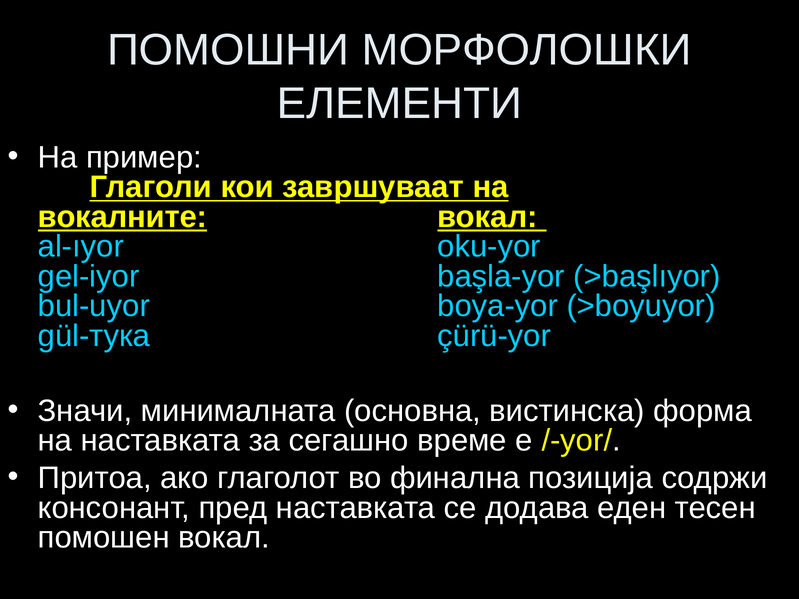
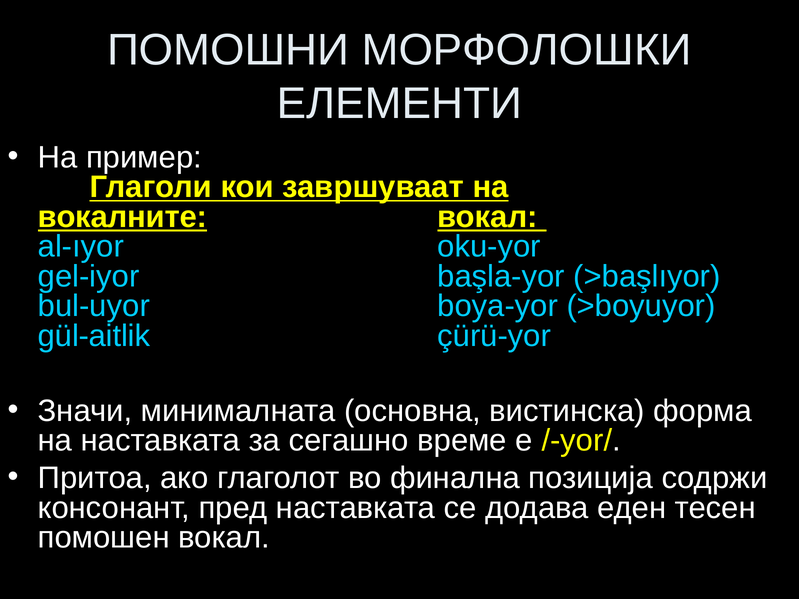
gül-тука: gül-тука -> gül-aitlik
